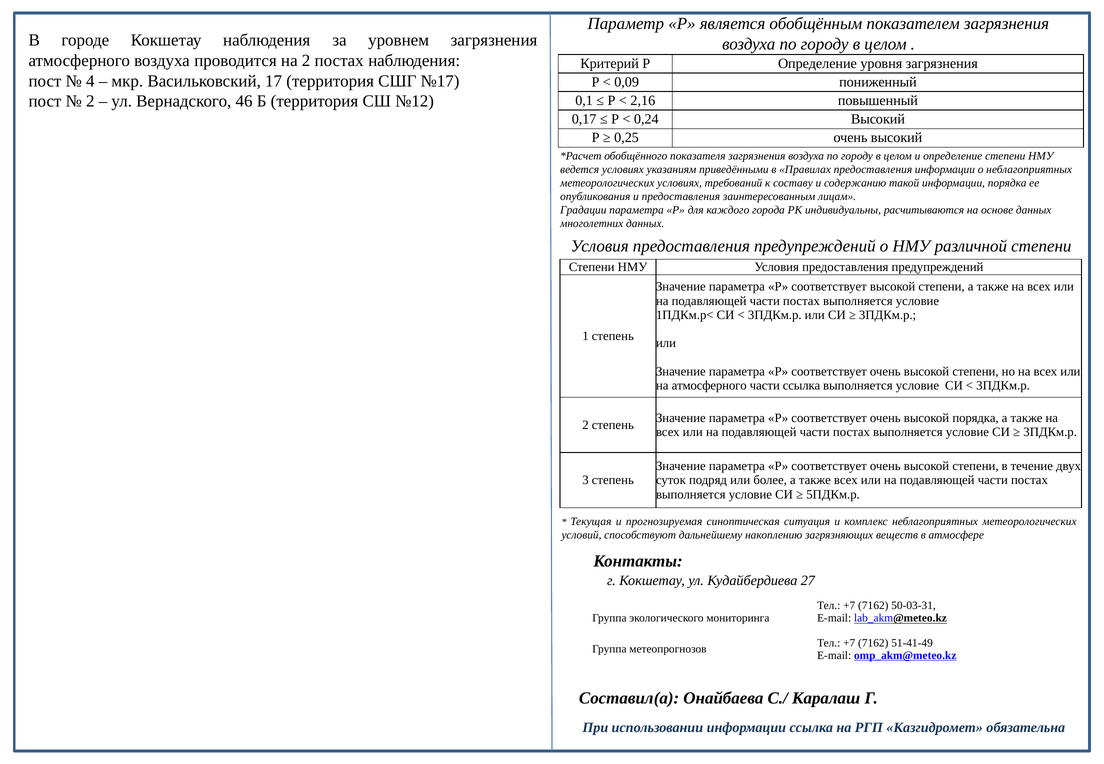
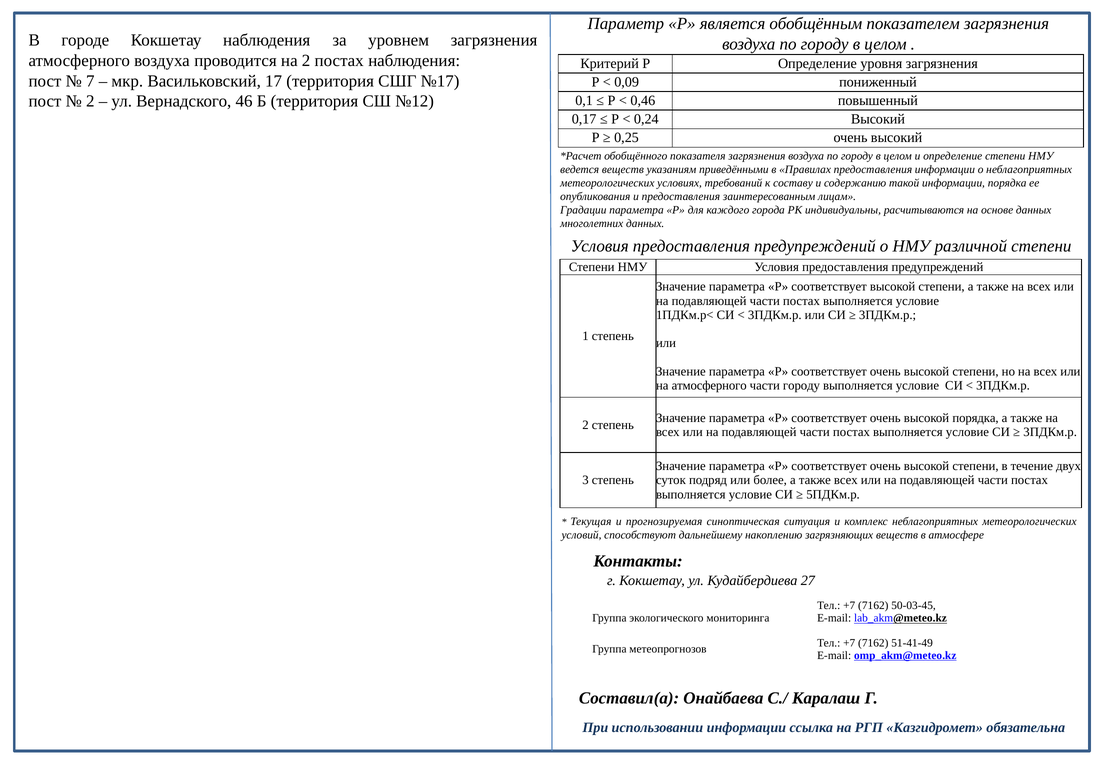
4: 4 -> 7
2,16: 2,16 -> 0,46
ведется условиях: условиях -> веществ
части ссылка: ссылка -> городу
50-03-31: 50-03-31 -> 50-03-45
